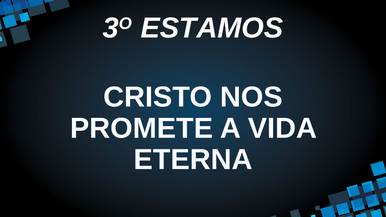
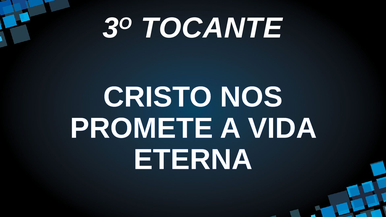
ESTAMOS: ESTAMOS -> TOCANTE
